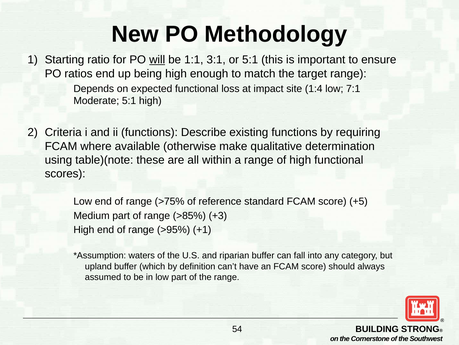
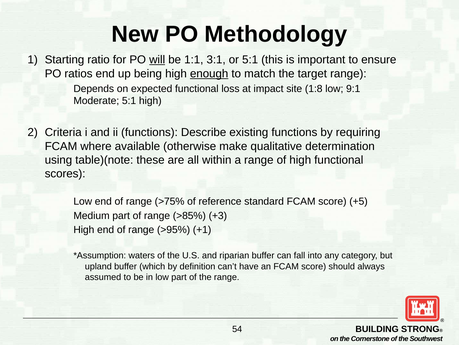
enough underline: none -> present
1:4: 1:4 -> 1:8
7:1: 7:1 -> 9:1
